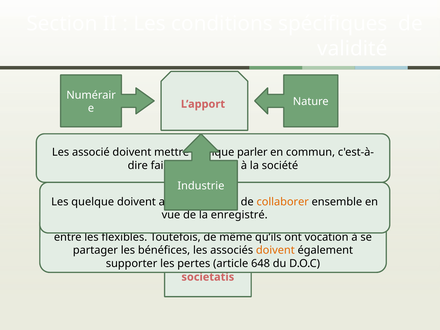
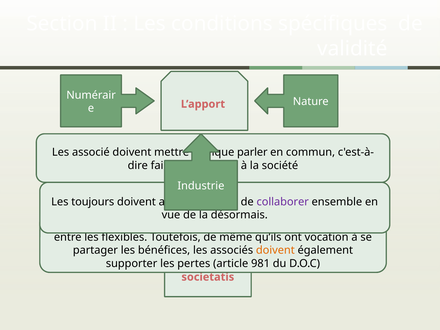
Les quelque: quelque -> toujours
collaborer colour: orange -> purple
enregistré: enregistré -> désormais
648: 648 -> 981
